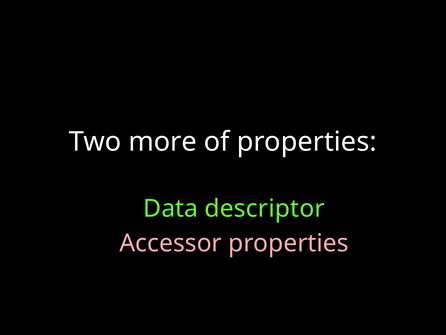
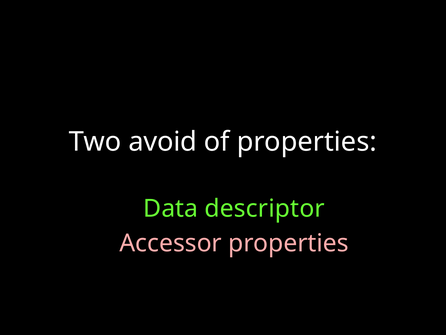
more: more -> avoid
